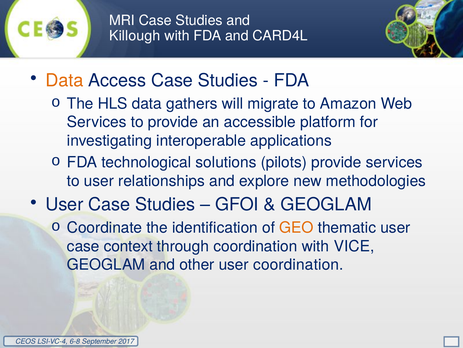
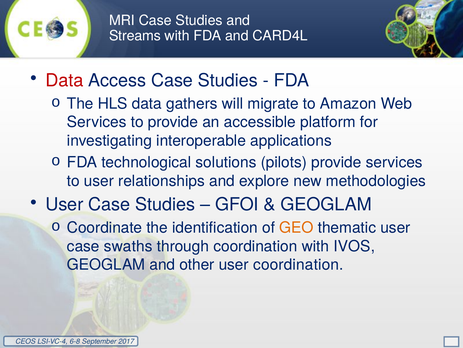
Killough: Killough -> Streams
Data at (64, 80) colour: orange -> red
context: context -> swaths
VICE: VICE -> IVOS
